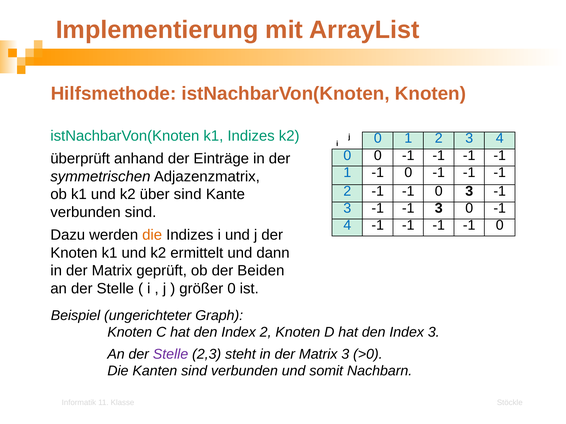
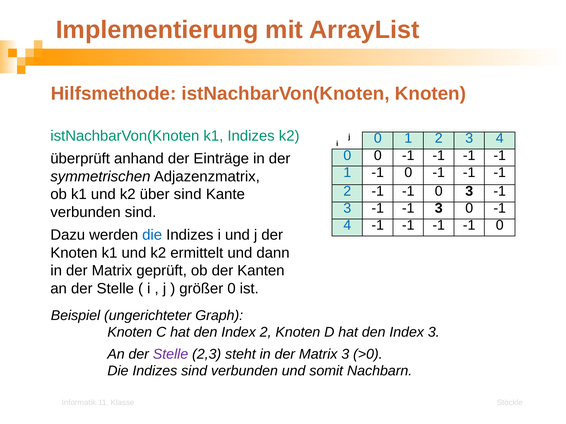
die at (152, 235) colour: orange -> blue
Beiden: Beiden -> Kanten
Kanten at (155, 371): Kanten -> Indizes
